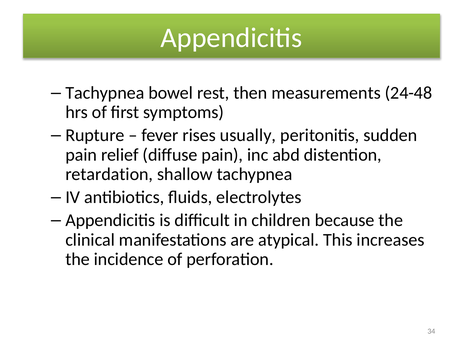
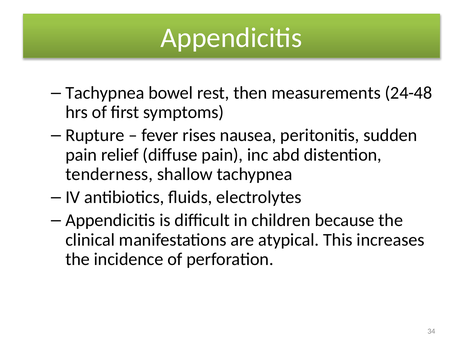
usually: usually -> nausea
retardation: retardation -> tenderness
